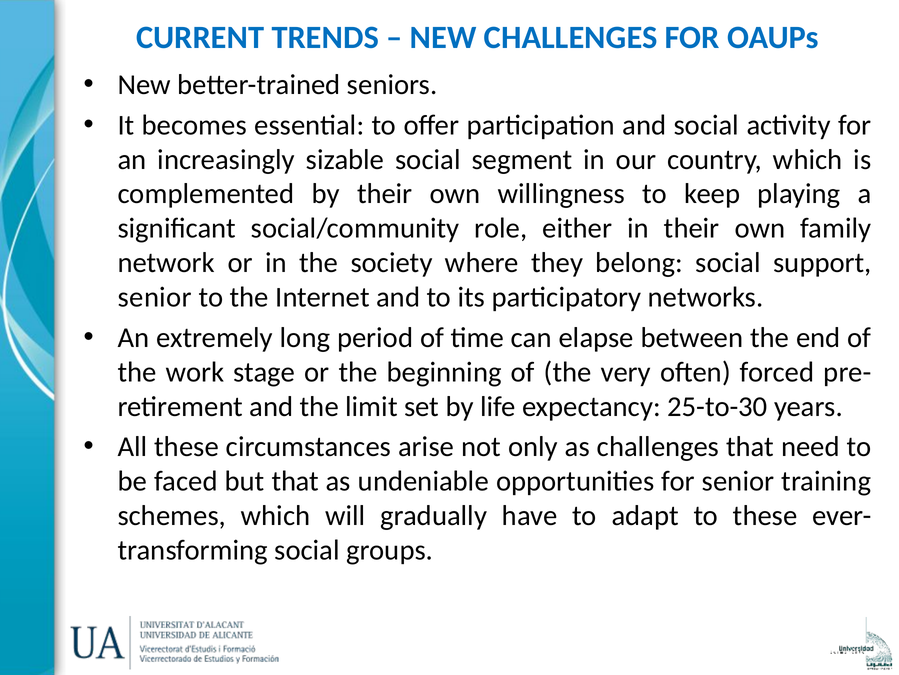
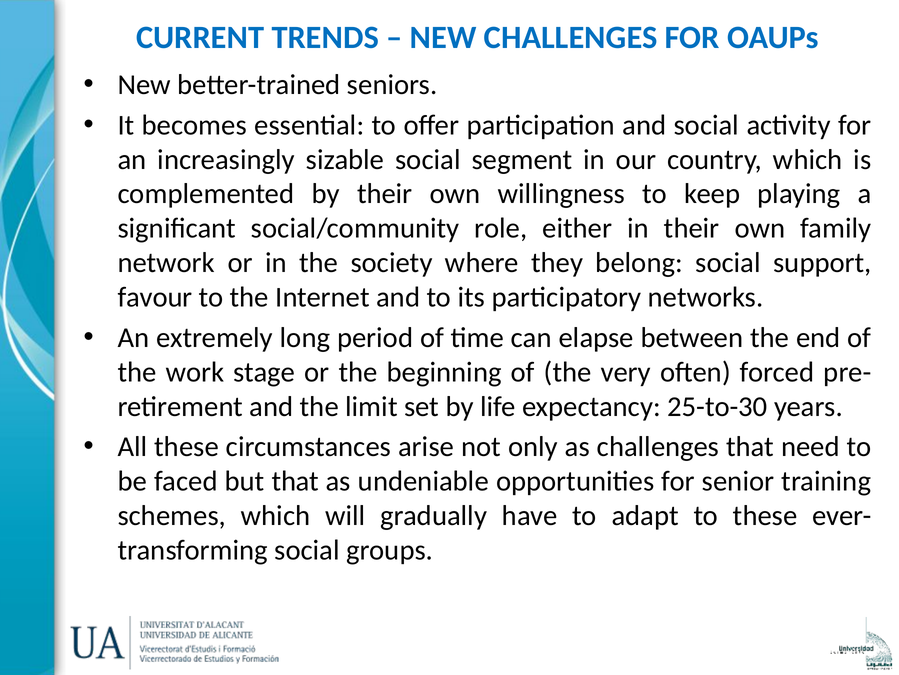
senior at (155, 297): senior -> favour
